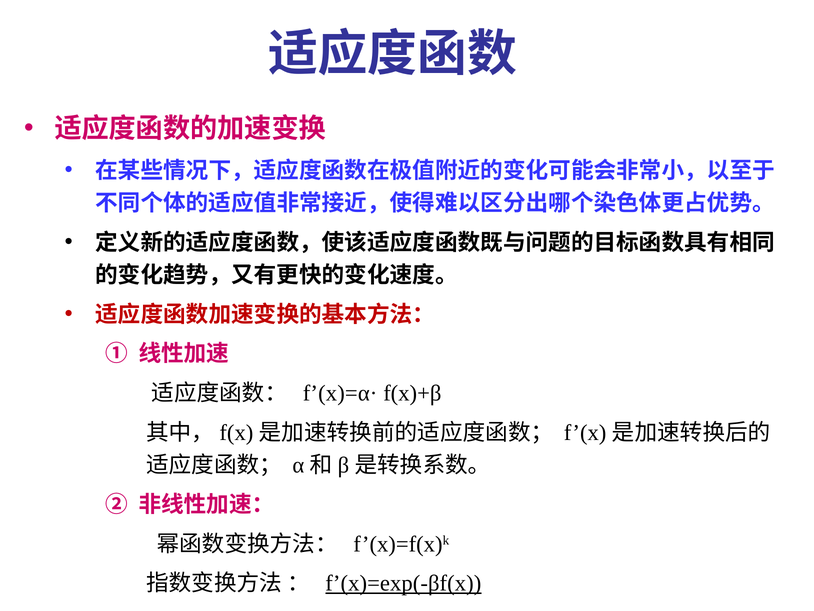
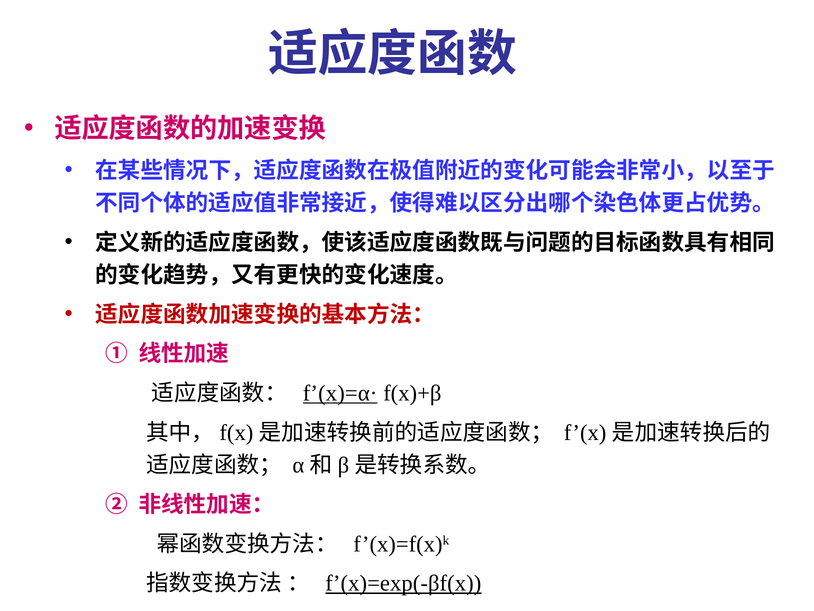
f’(x)=α· underline: none -> present
